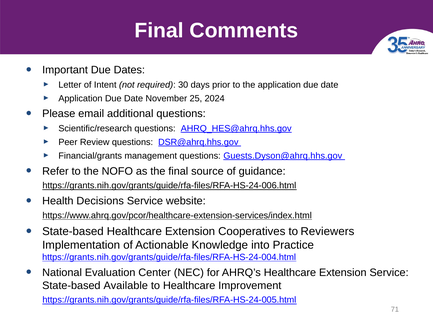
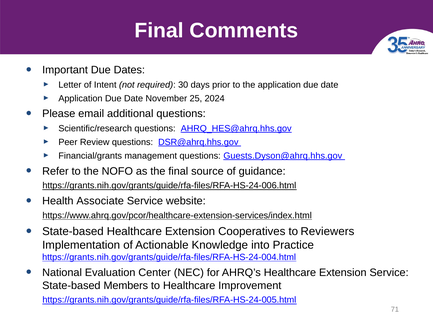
Decisions: Decisions -> Associate
Available: Available -> Members
